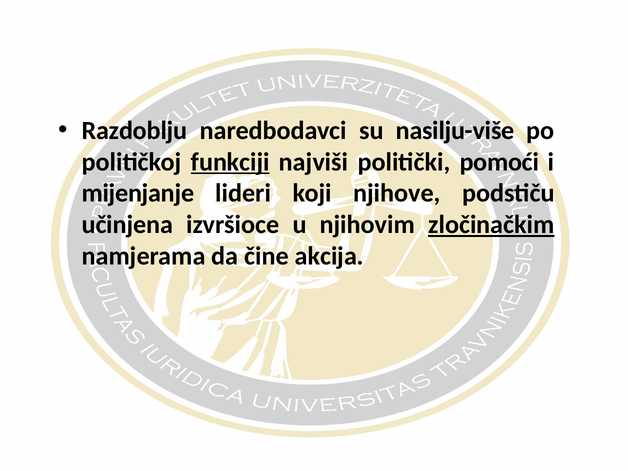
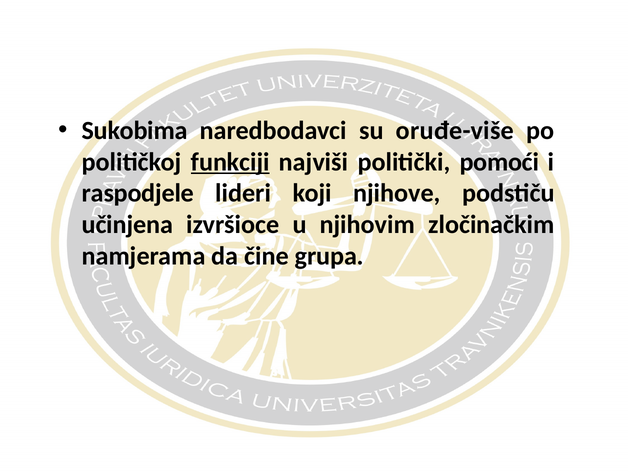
Razdoblju: Razdoblju -> Sukobima
nasilju-više: nasilju-više -> oruđe-više
mijenjanje: mijenjanje -> raspodjele
zločinačkim underline: present -> none
akcija: akcija -> grupa
